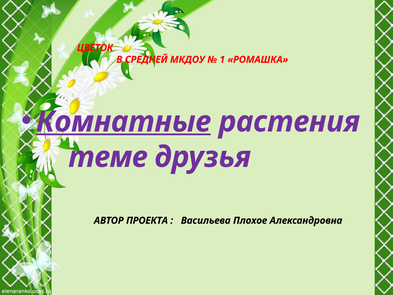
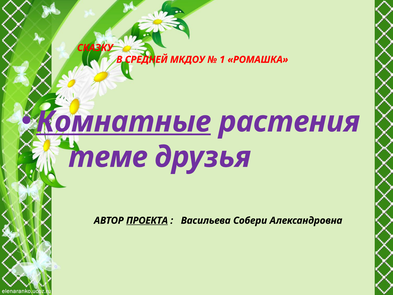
ЦВЕТОК: ЦВЕТОК -> СКАЗКУ
ПРОЕКТА underline: none -> present
Плохое: Плохое -> Собери
